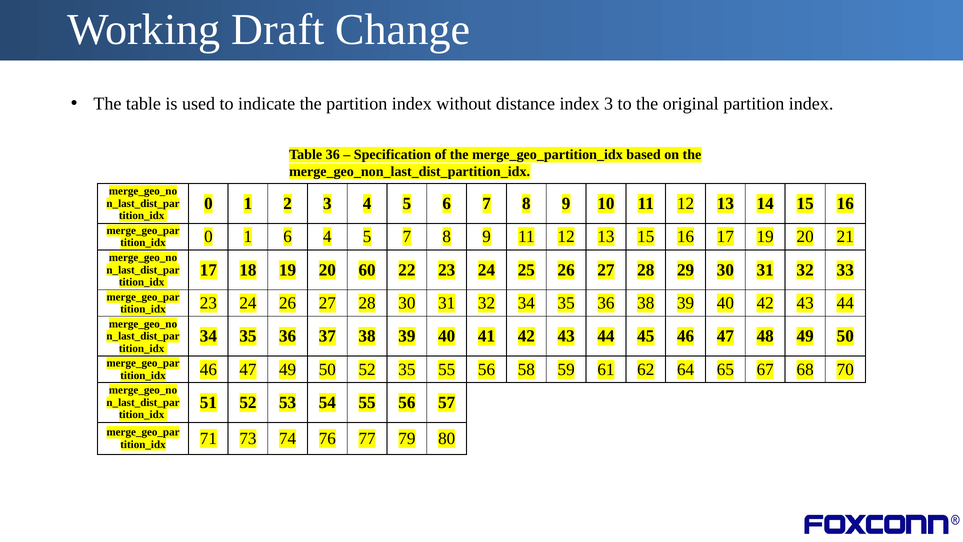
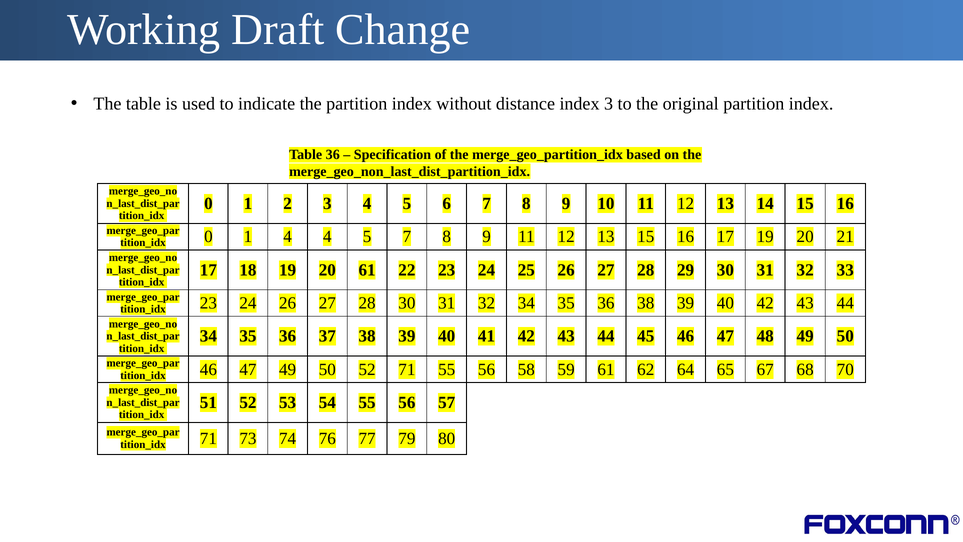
1 6: 6 -> 4
20 60: 60 -> 61
52 35: 35 -> 71
